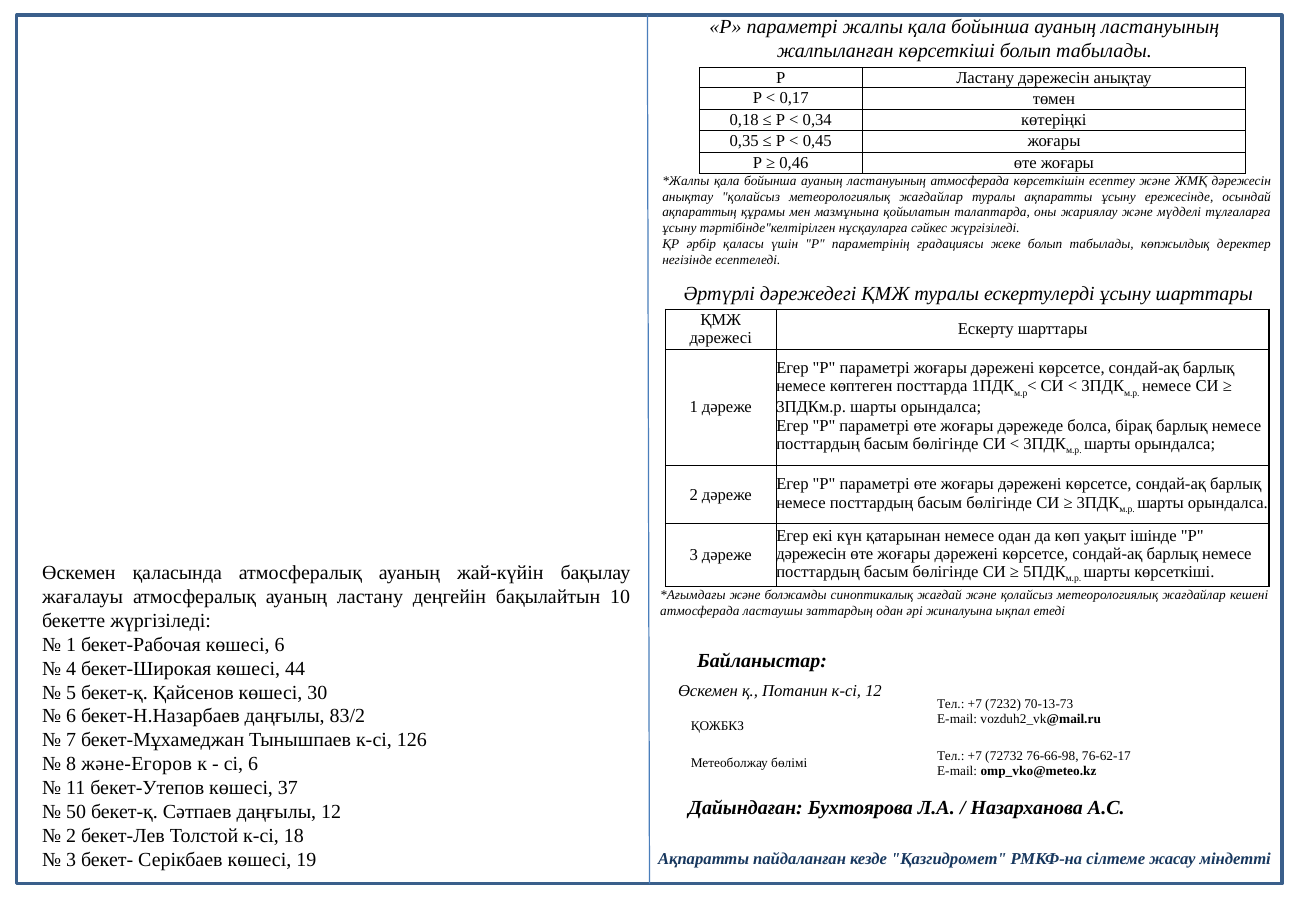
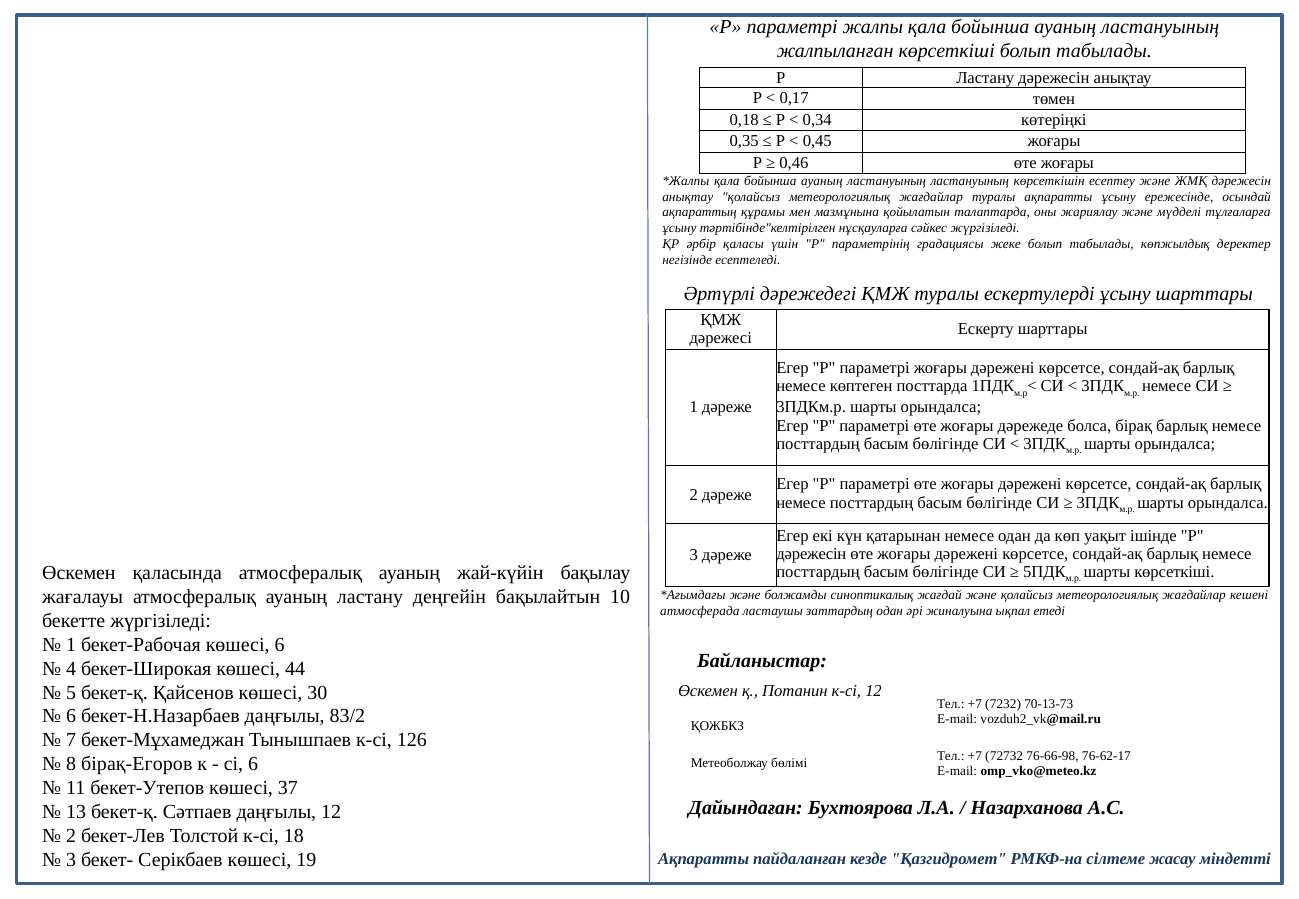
ластануының атмосферада: атмосферада -> ластануының
және-Егоров: және-Егоров -> бірақ-Егоров
50: 50 -> 13
